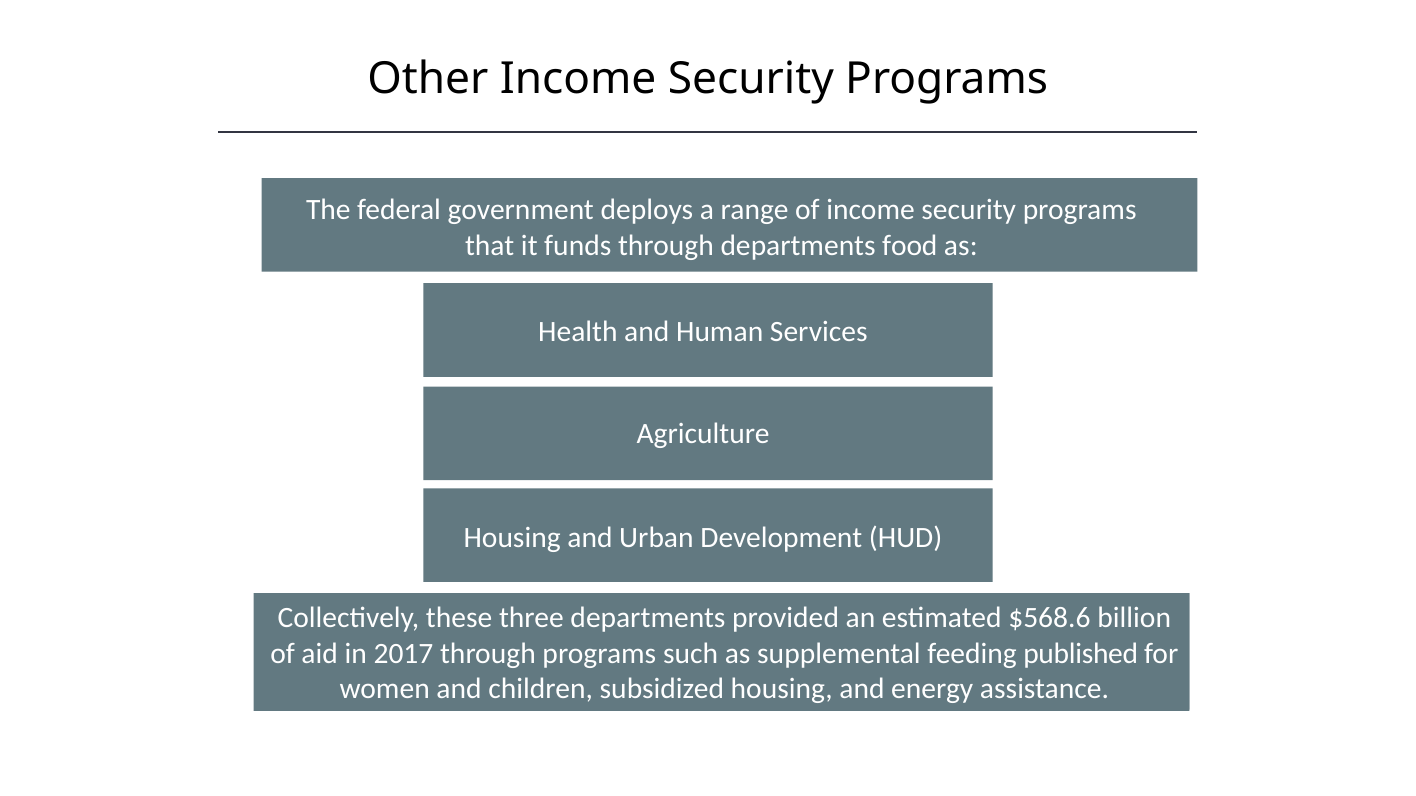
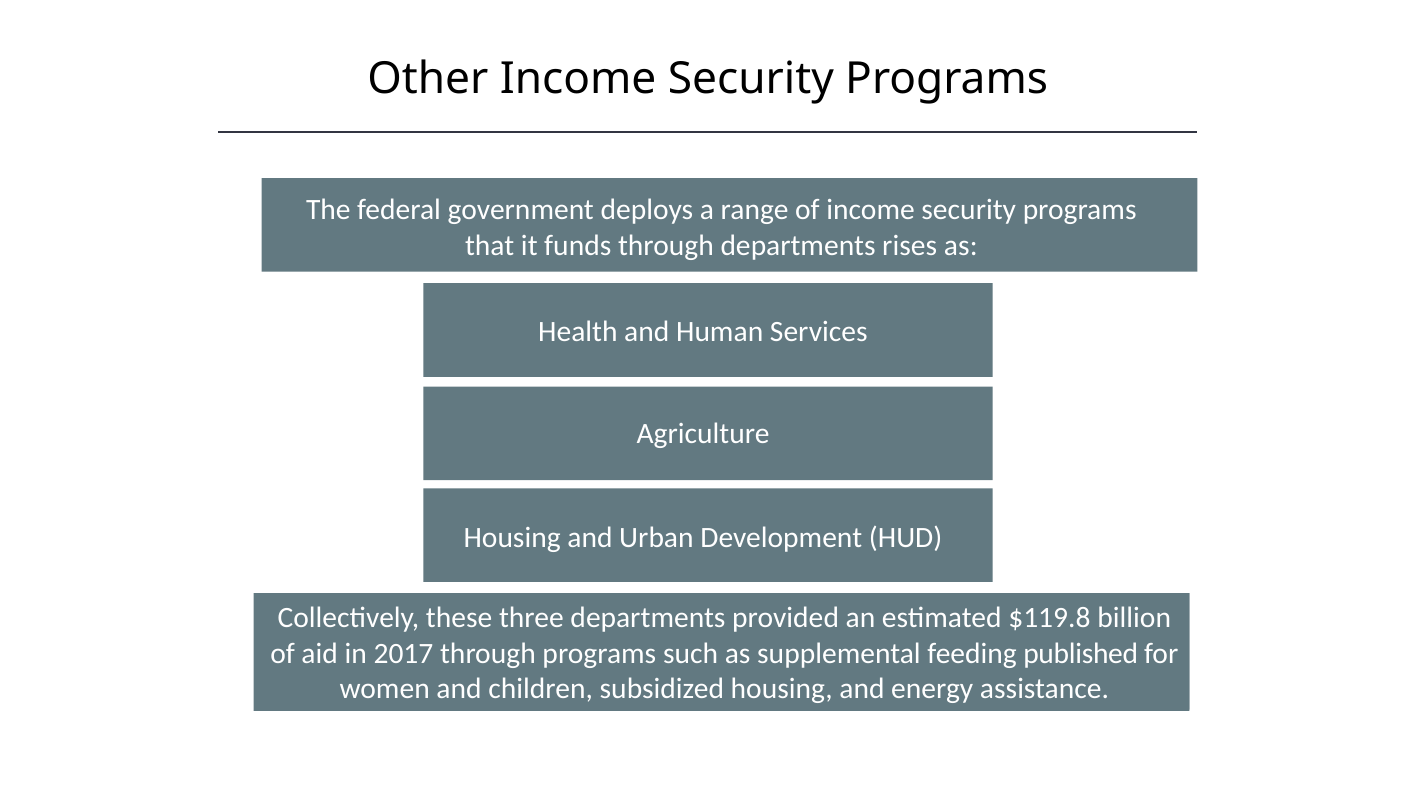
food: food -> rises
$568.6: $568.6 -> $119.8
